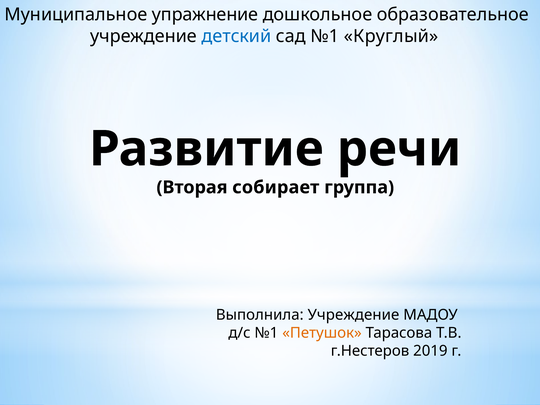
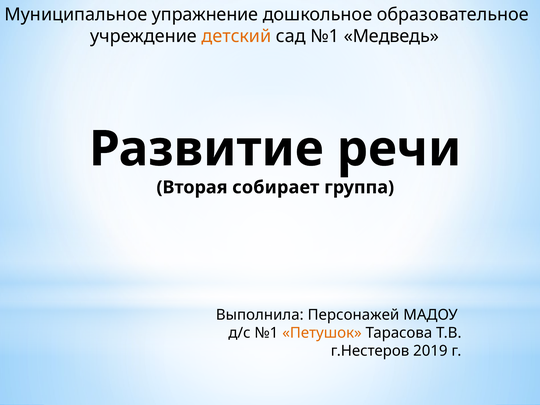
детский colour: blue -> orange
Круглый: Круглый -> Медведь
Выполнила Учреждение: Учреждение -> Персонажей
